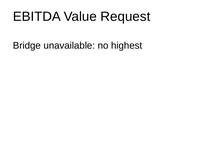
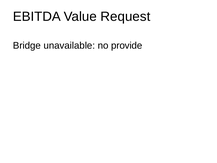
highest: highest -> provide
